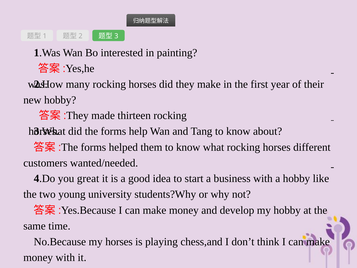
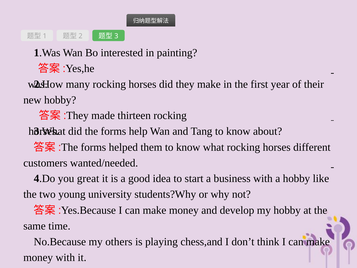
my horses: horses -> others
